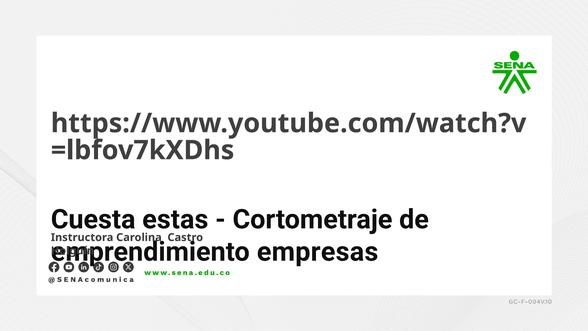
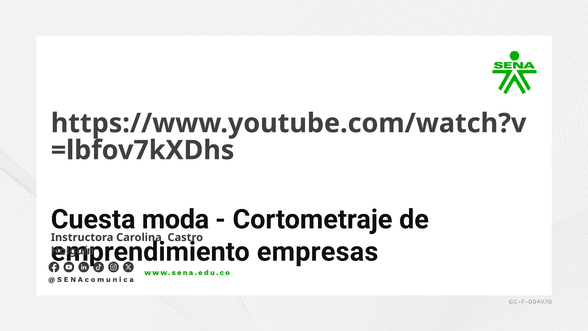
estas: estas -> moda
